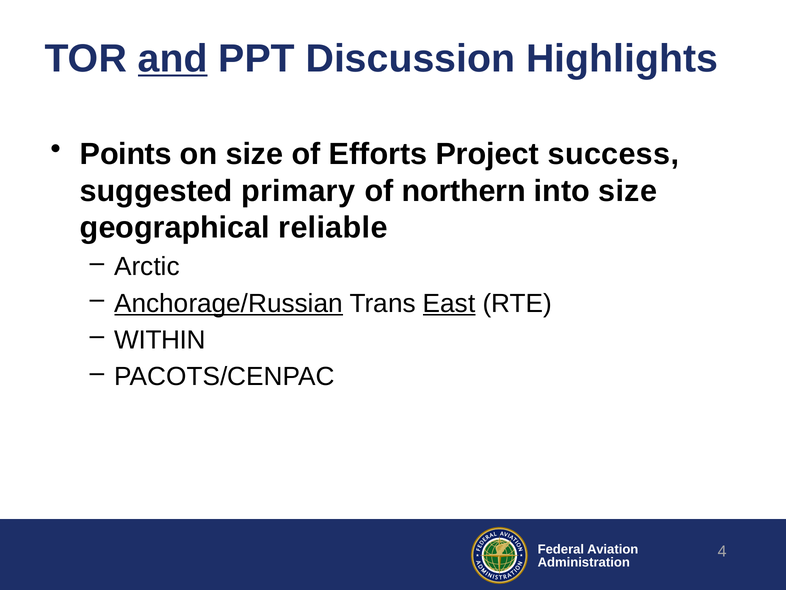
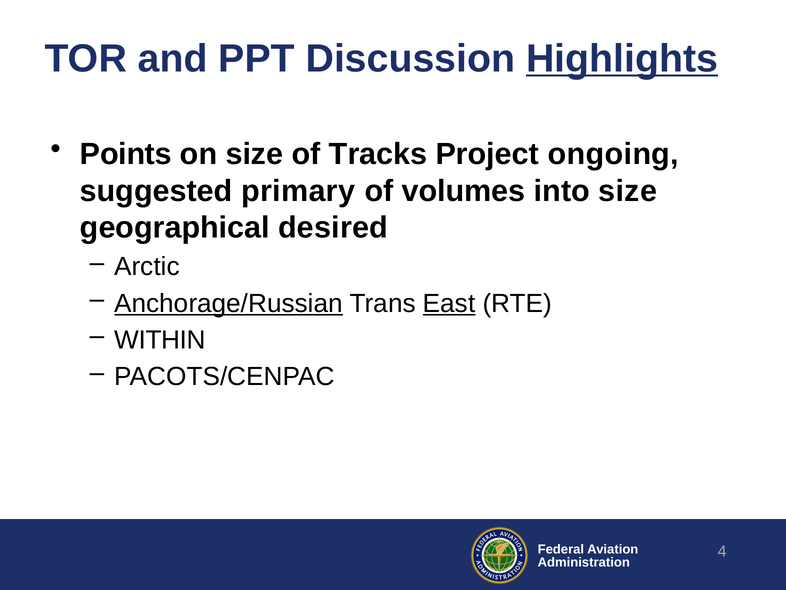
and underline: present -> none
Highlights underline: none -> present
Efforts: Efforts -> Tracks
success: success -> ongoing
northern: northern -> volumes
reliable: reliable -> desired
